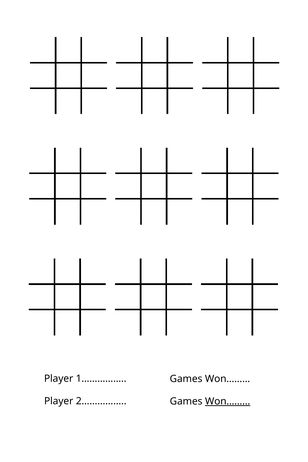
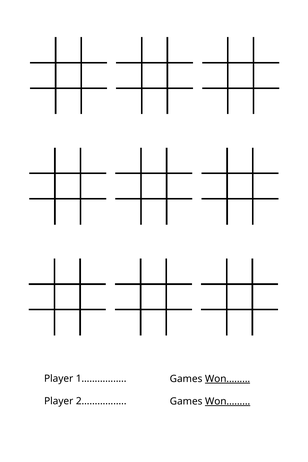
Won……… at (228, 379) underline: none -> present
